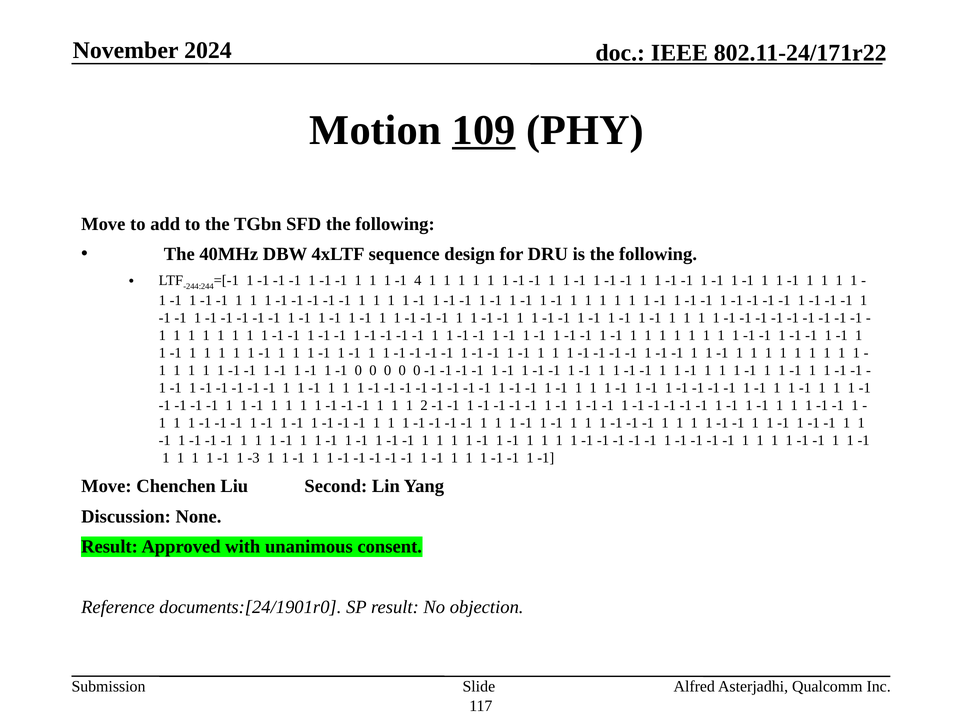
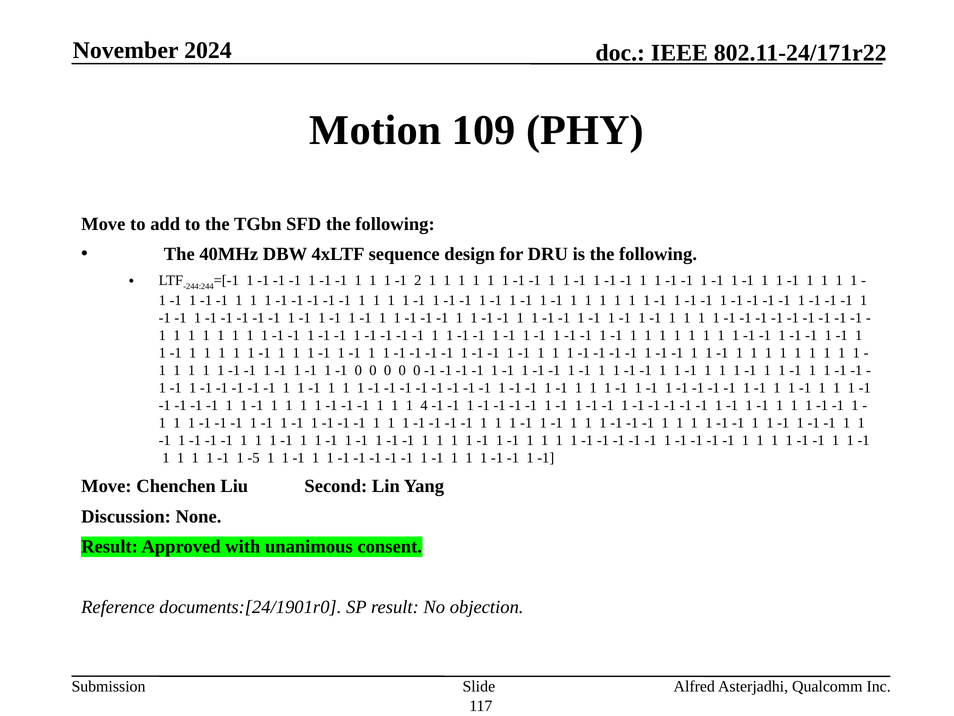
109 underline: present -> none
4: 4 -> 2
2: 2 -> 4
-3: -3 -> -5
